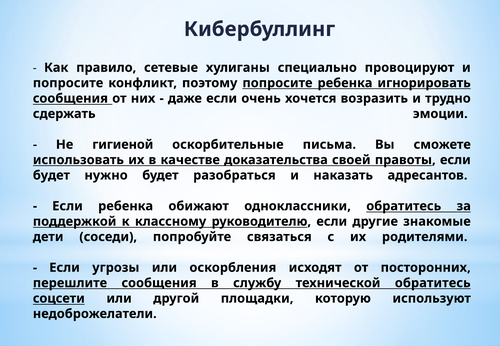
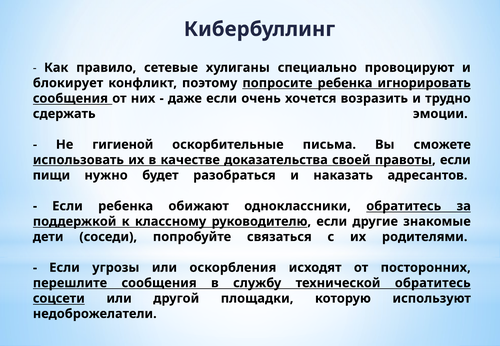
попросите at (68, 83): попросите -> блокирует
будет at (51, 175): будет -> пищи
